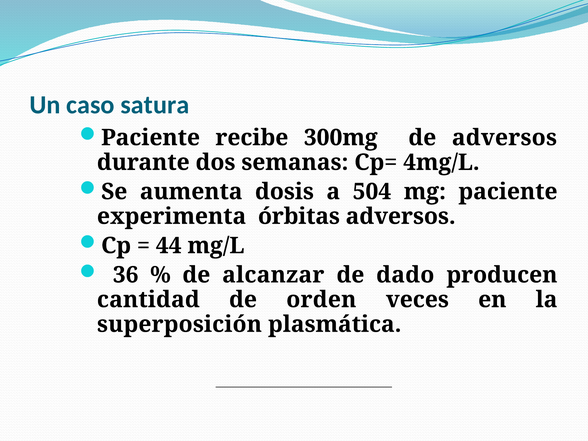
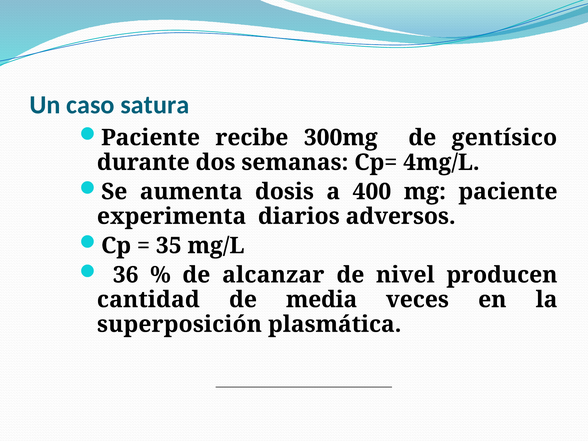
de adversos: adversos -> gentísico
504: 504 -> 400
órbitas: órbitas -> diarios
44: 44 -> 35
dado: dado -> nivel
orden: orden -> media
